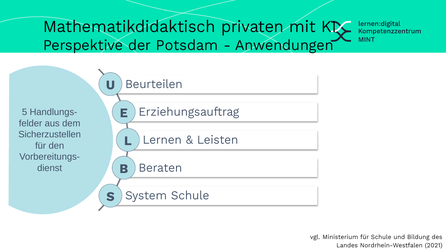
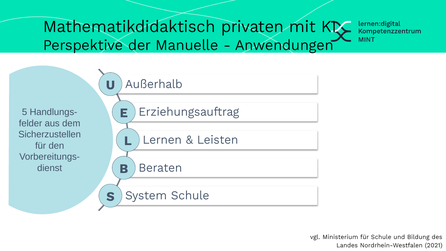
Potsdam: Potsdam -> Manuelle
Beurteilen: Beurteilen -> Außerhalb
